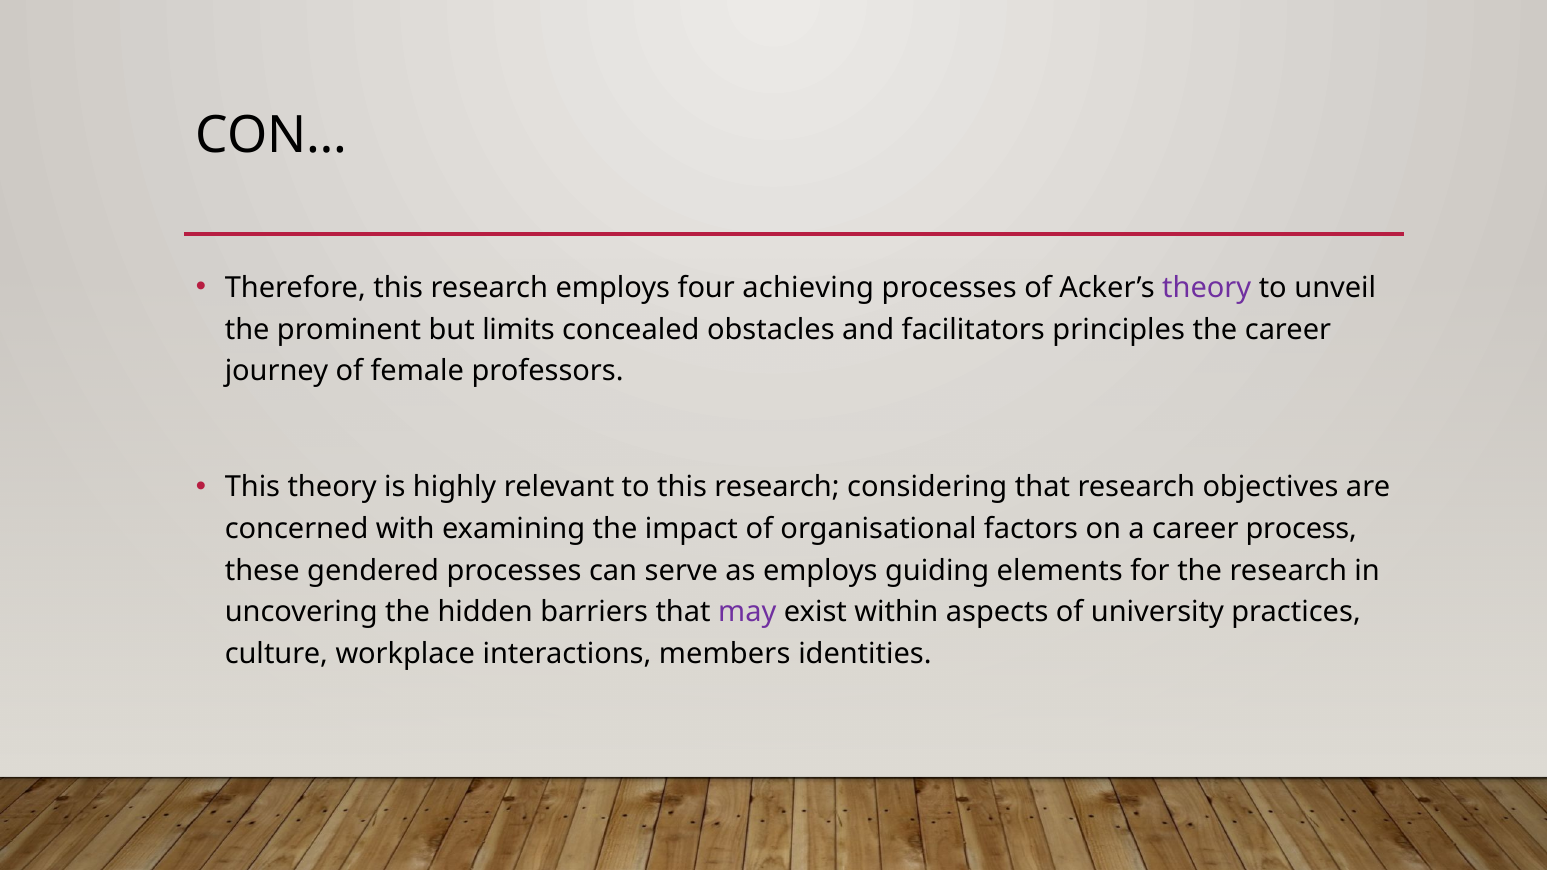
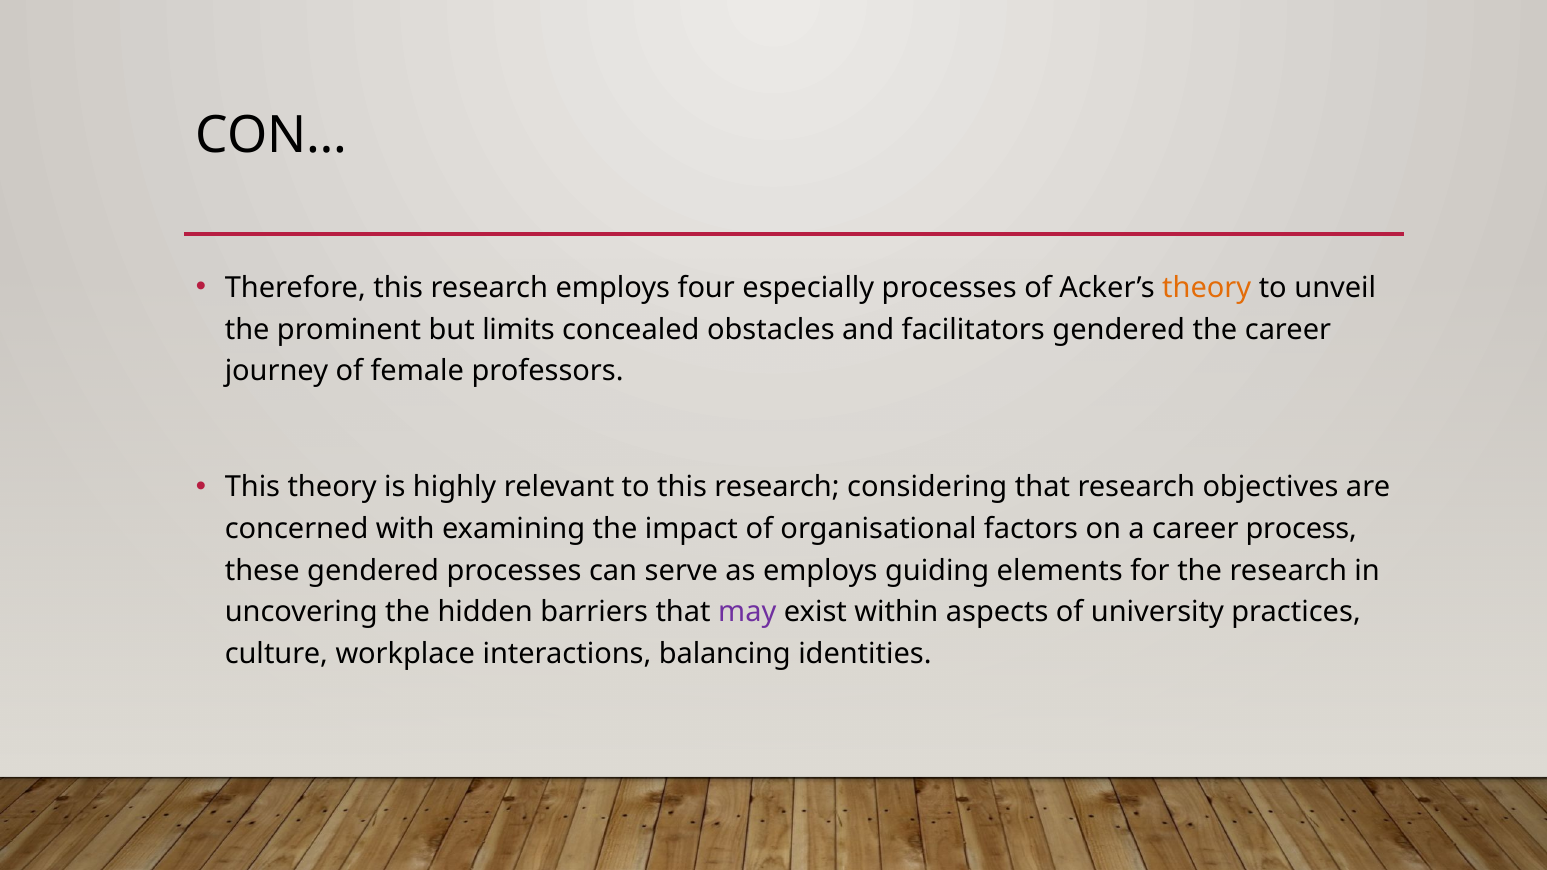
achieving: achieving -> especially
theory at (1207, 288) colour: purple -> orange
facilitators principles: principles -> gendered
members: members -> balancing
